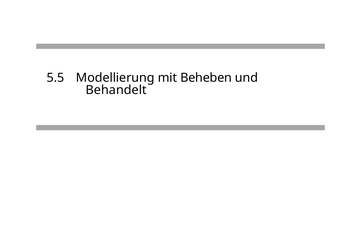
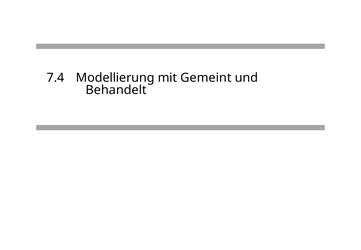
5.5: 5.5 -> 7.4
Beheben: Beheben -> Gemeint
